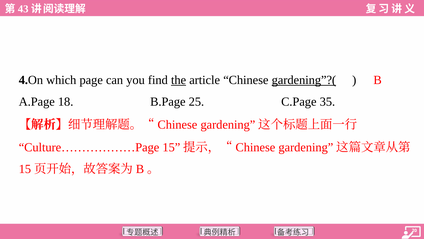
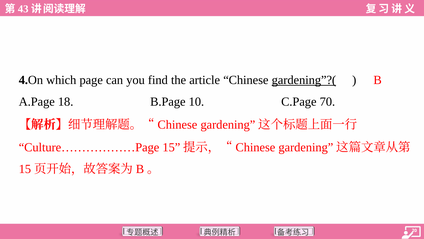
the underline: present -> none
25: 25 -> 10
35: 35 -> 70
